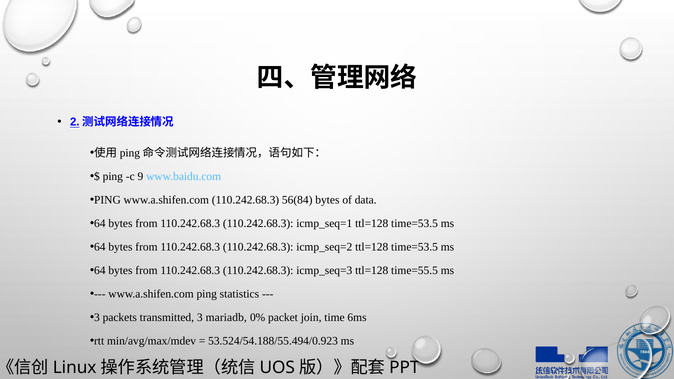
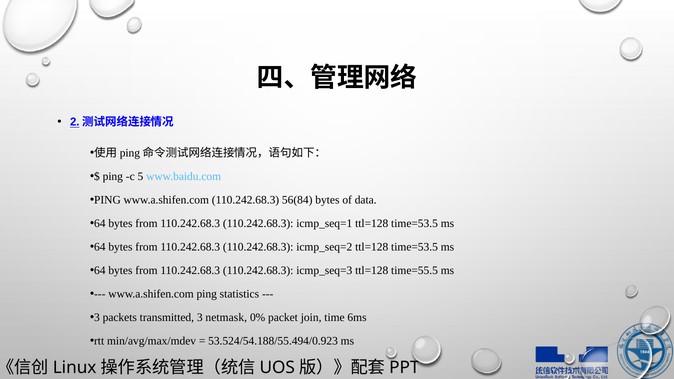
9: 9 -> 5
mariadb: mariadb -> netmask
